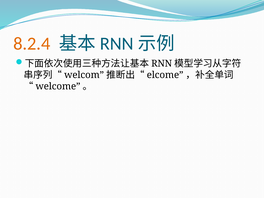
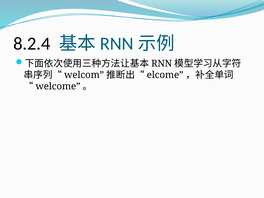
8.2.4 colour: orange -> black
